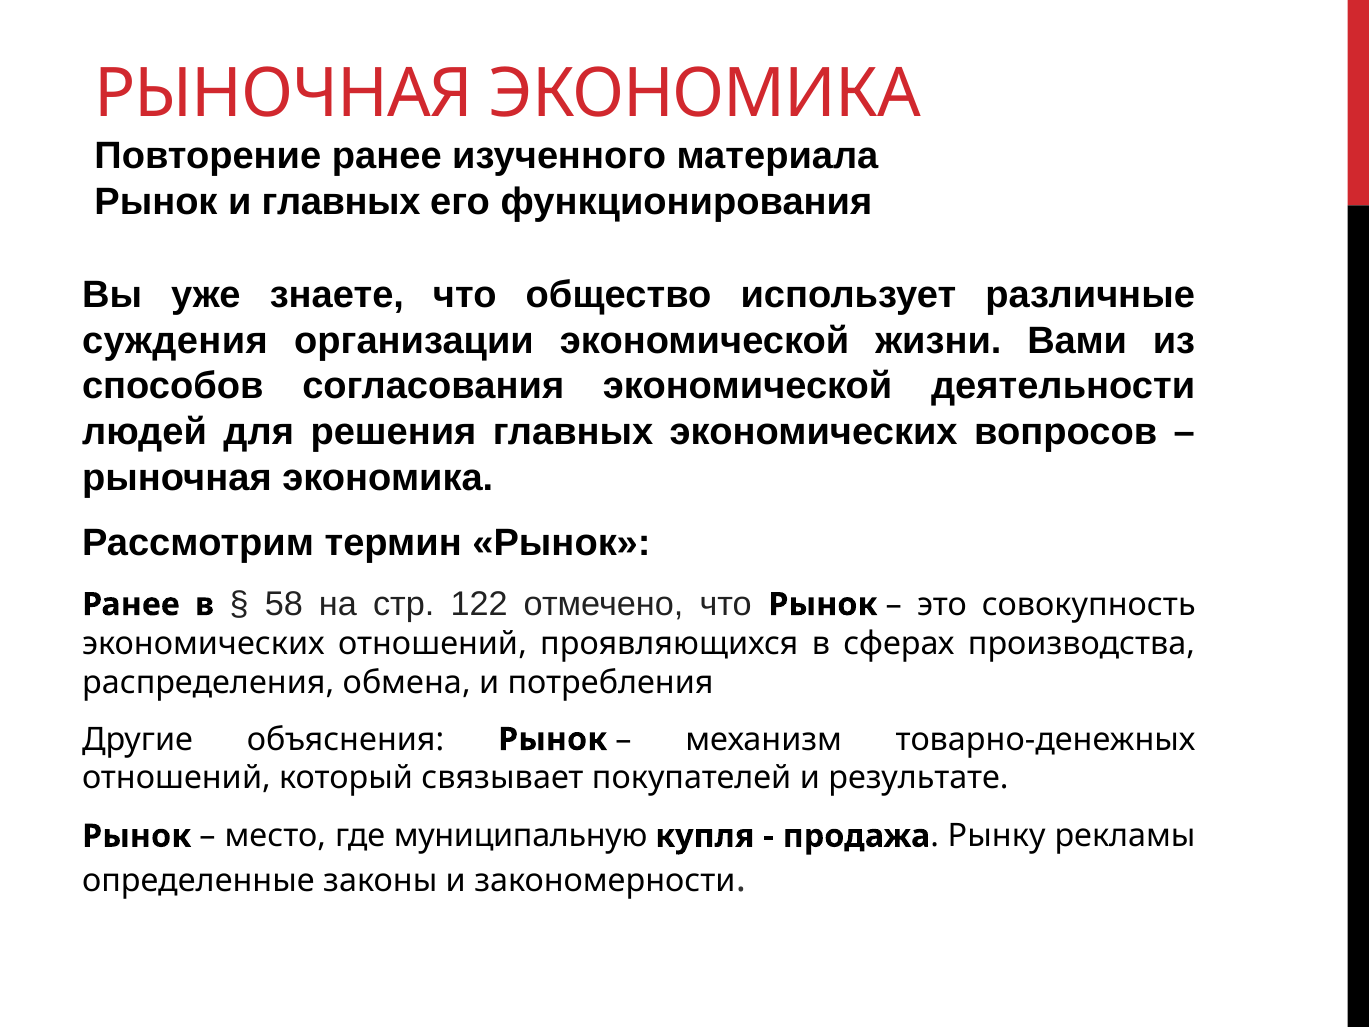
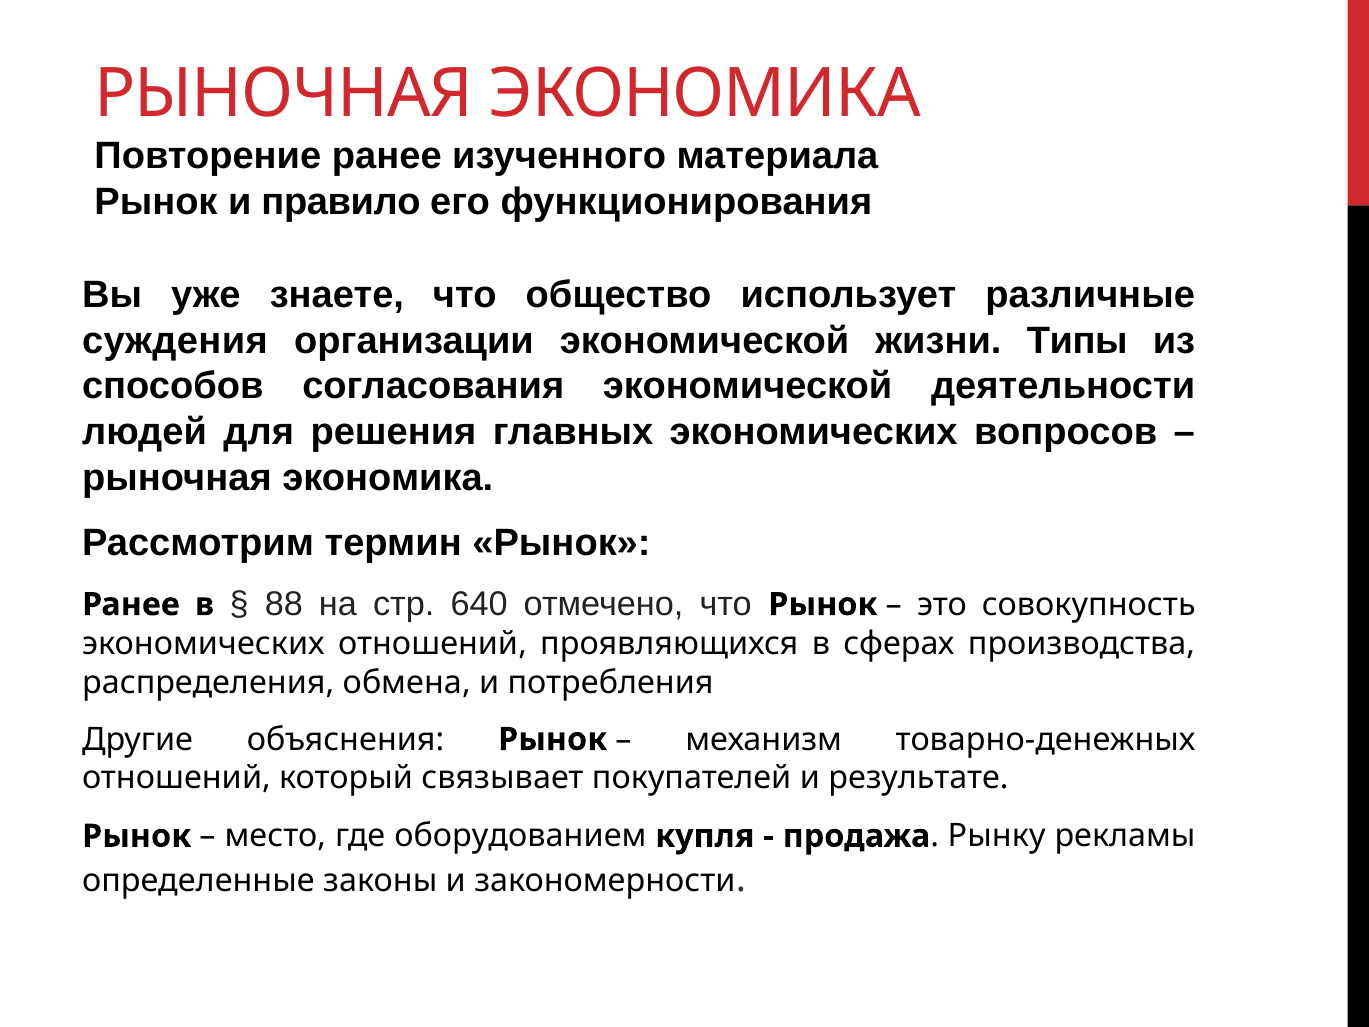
и главных: главных -> правило
Вами: Вами -> Типы
58: 58 -> 88
122: 122 -> 640
муниципальную: муниципальную -> оборудованием
